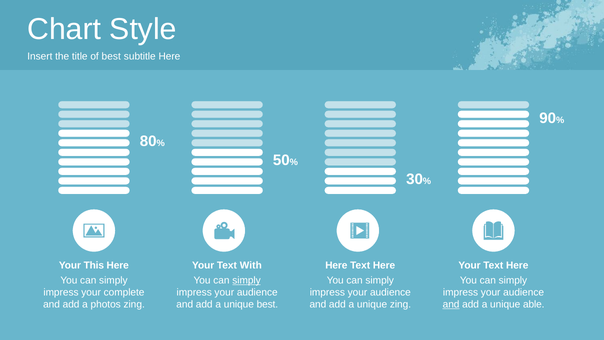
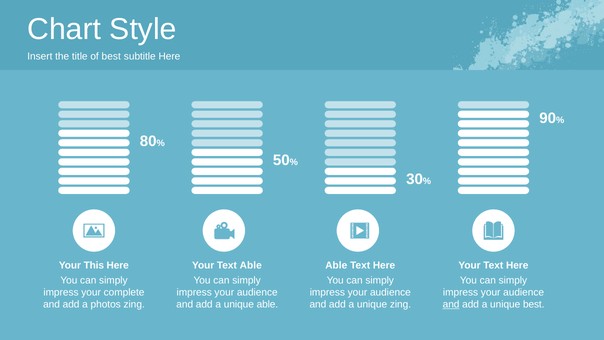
Text With: With -> Able
Here at (336, 265): Here -> Able
simply at (247, 280) underline: present -> none
unique best: best -> able
unique able: able -> best
